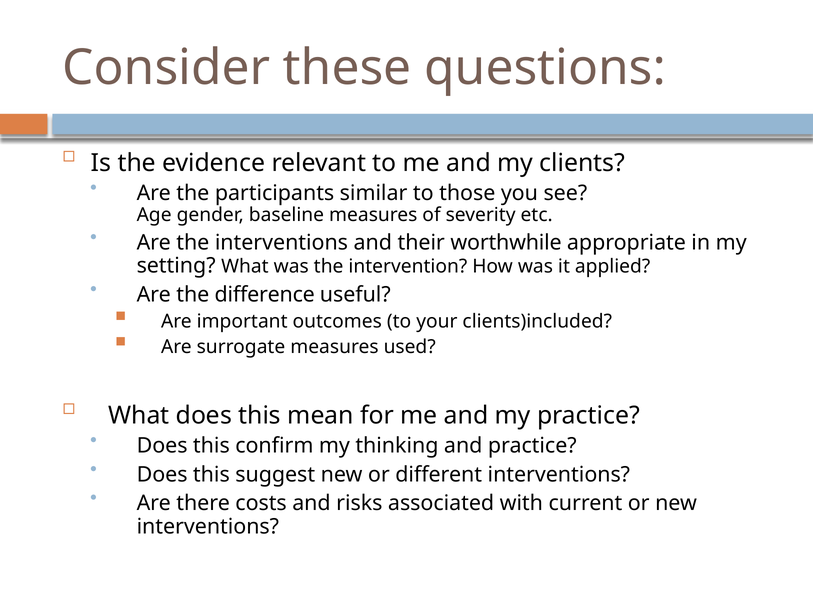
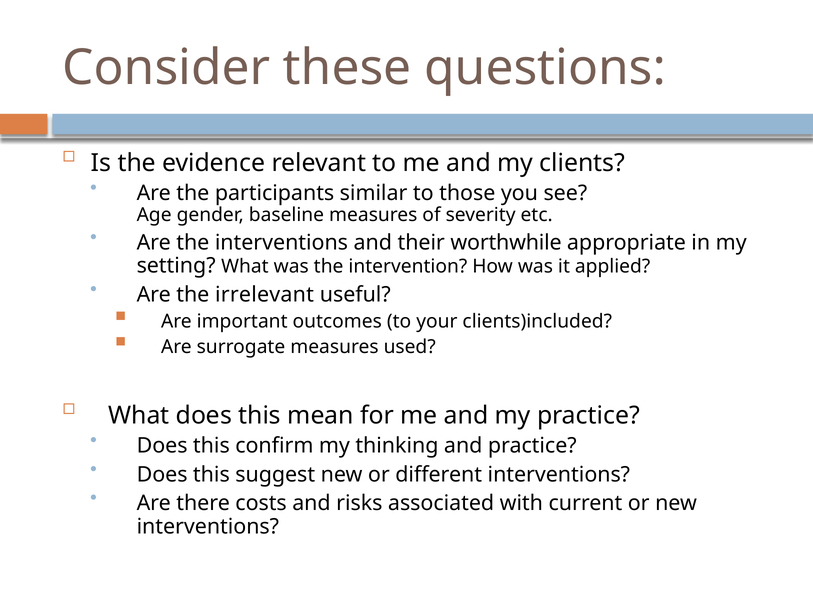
difference: difference -> irrelevant
